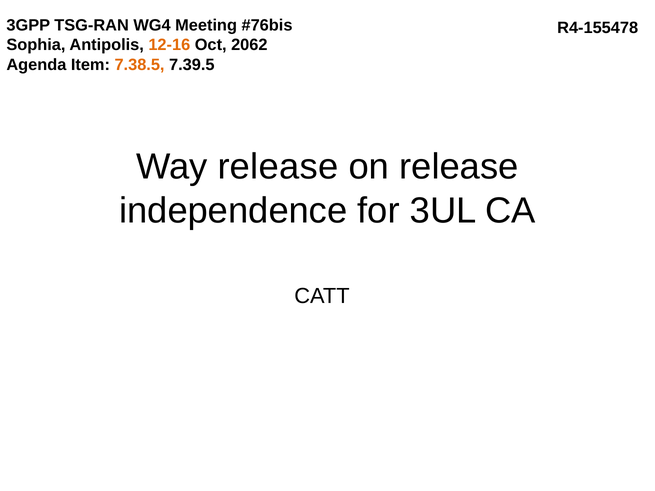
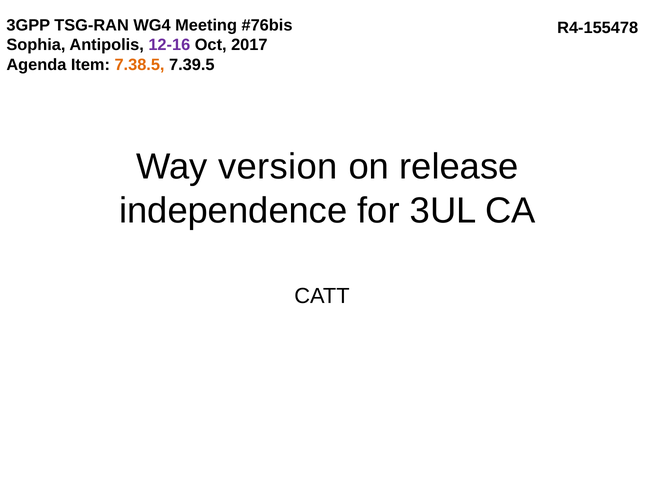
12-16 colour: orange -> purple
2062: 2062 -> 2017
Way release: release -> version
